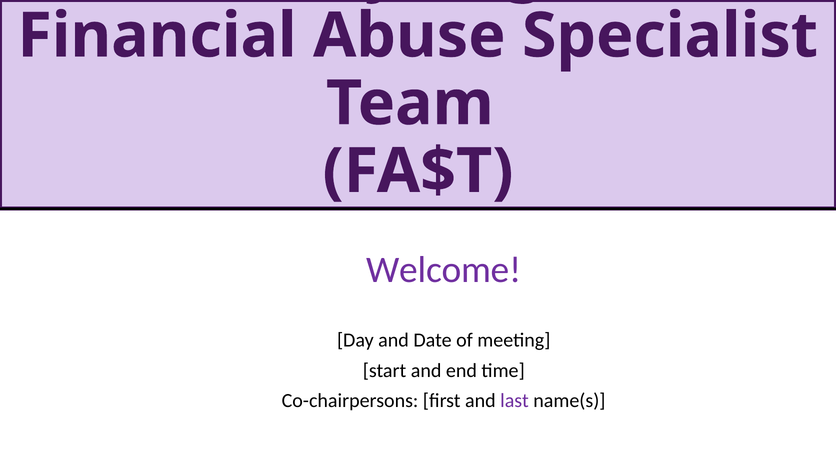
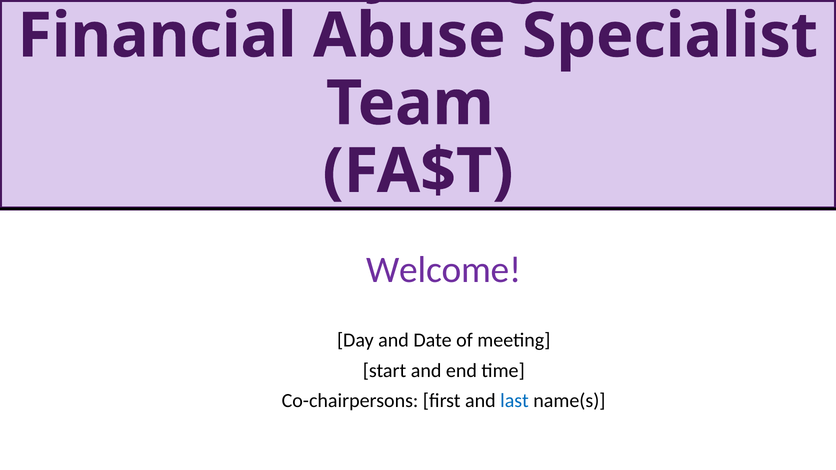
last colour: purple -> blue
